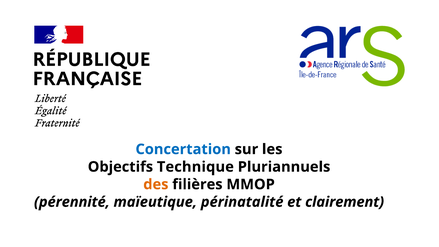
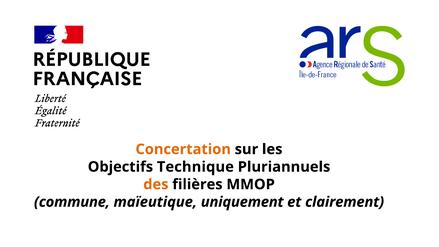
Concertation colour: blue -> orange
pérennité: pérennité -> commune
périnatalité: périnatalité -> uniquement
